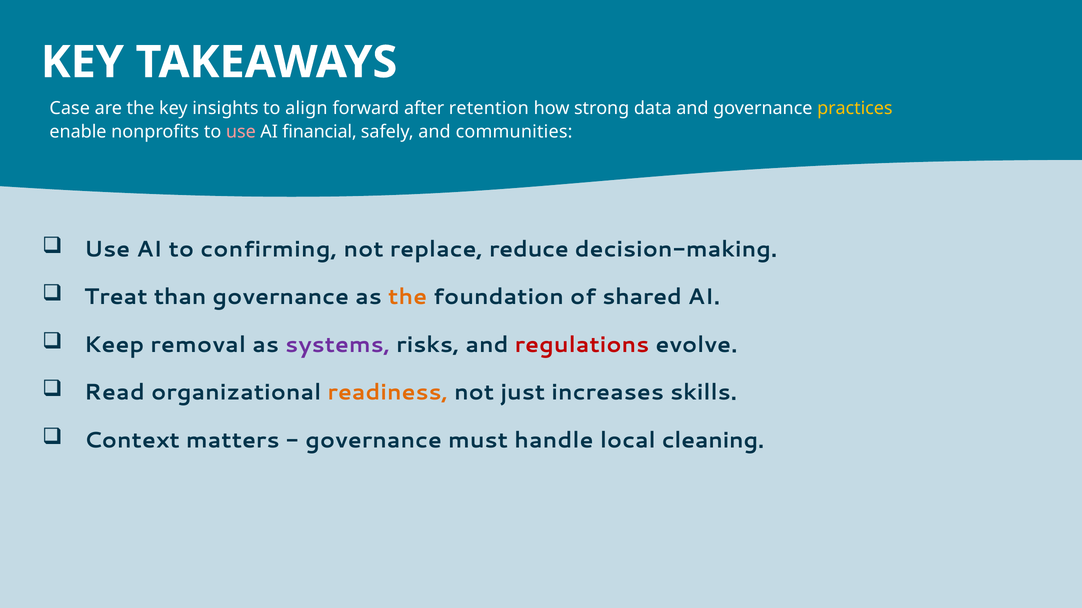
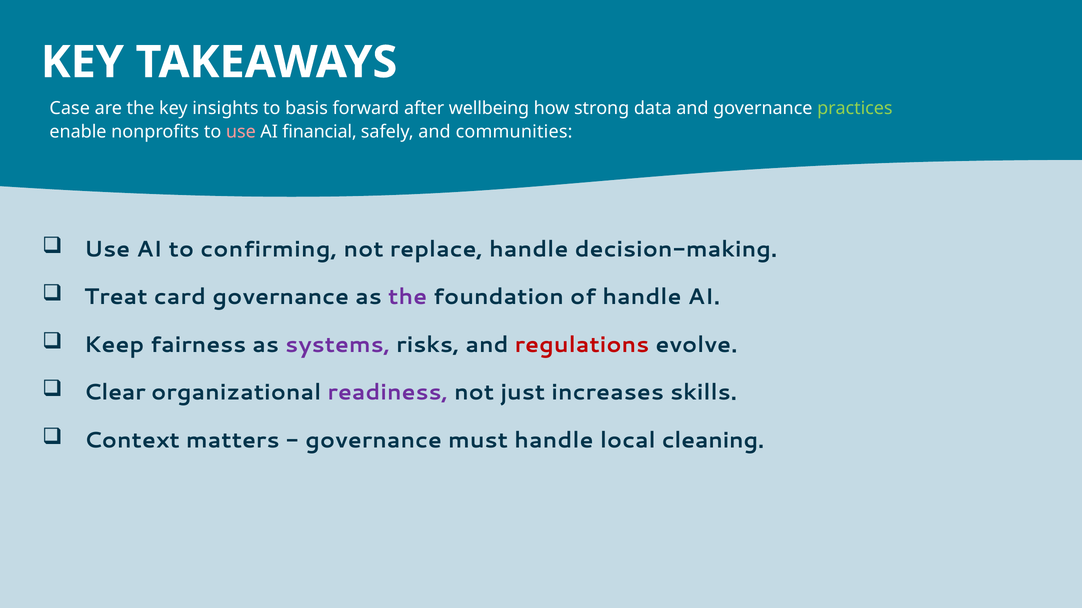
align: align -> basis
retention: retention -> wellbeing
practices colour: yellow -> light green
replace reduce: reduce -> handle
than: than -> card
the at (408, 297) colour: orange -> purple
of shared: shared -> handle
removal: removal -> fairness
Read: Read -> Clear
readiness colour: orange -> purple
